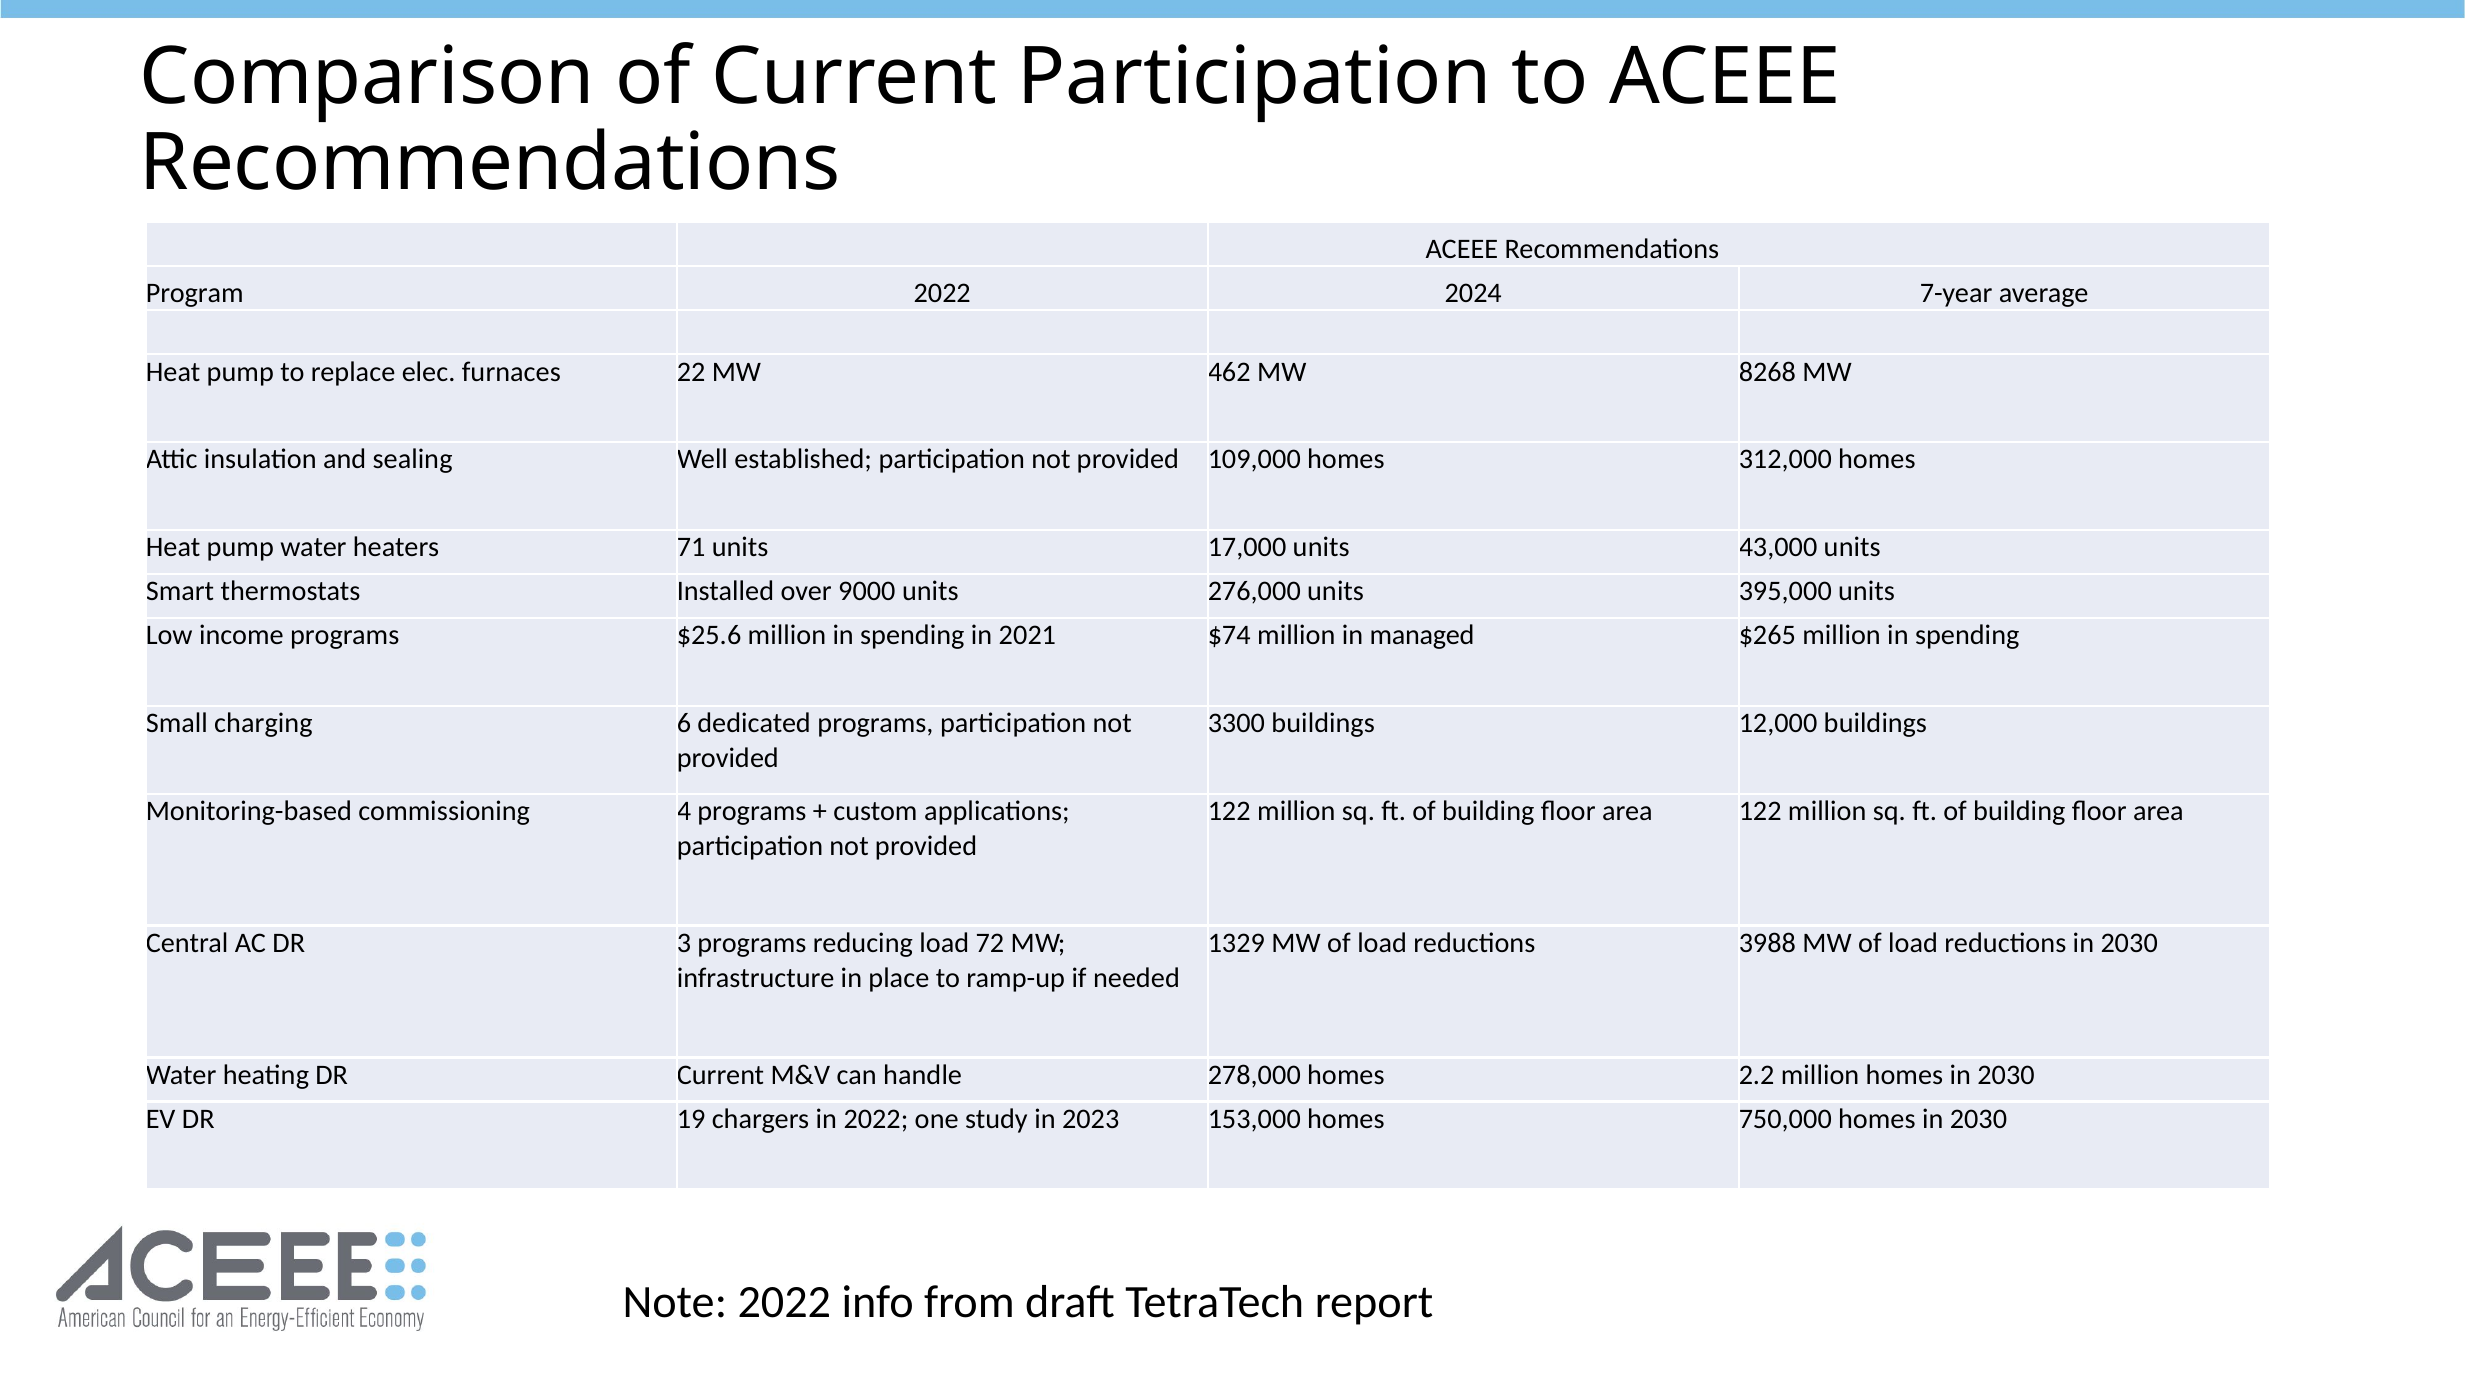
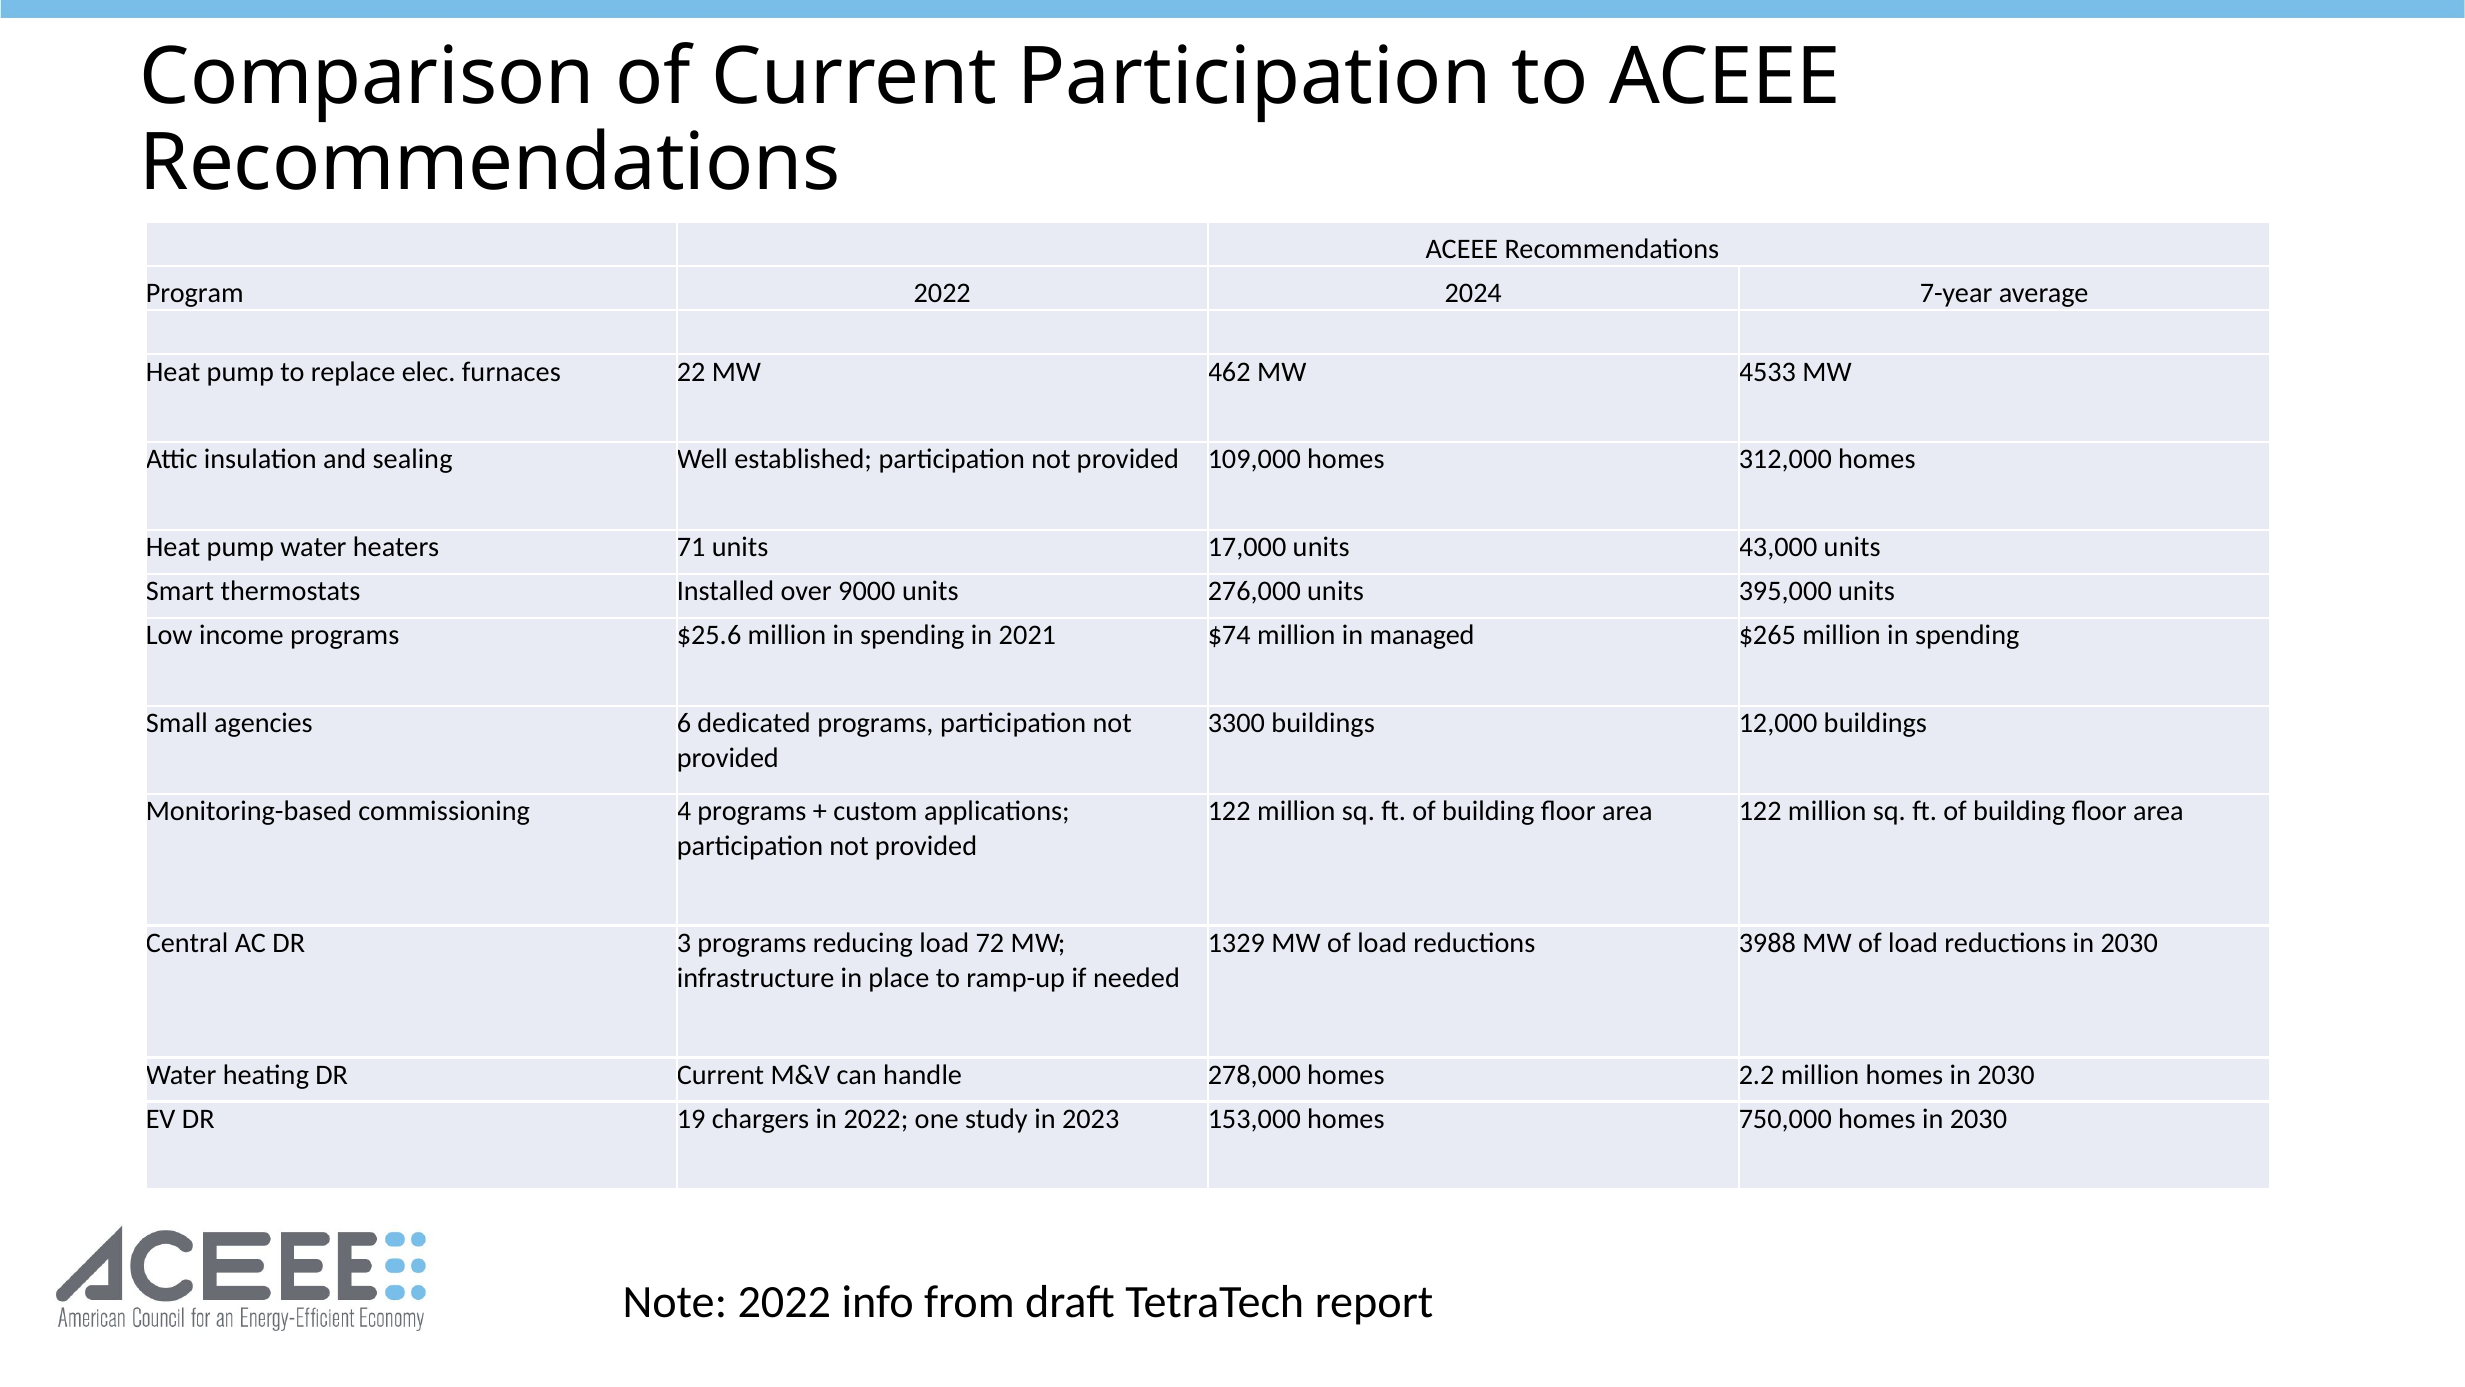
8268: 8268 -> 4533
charging: charging -> agencies
